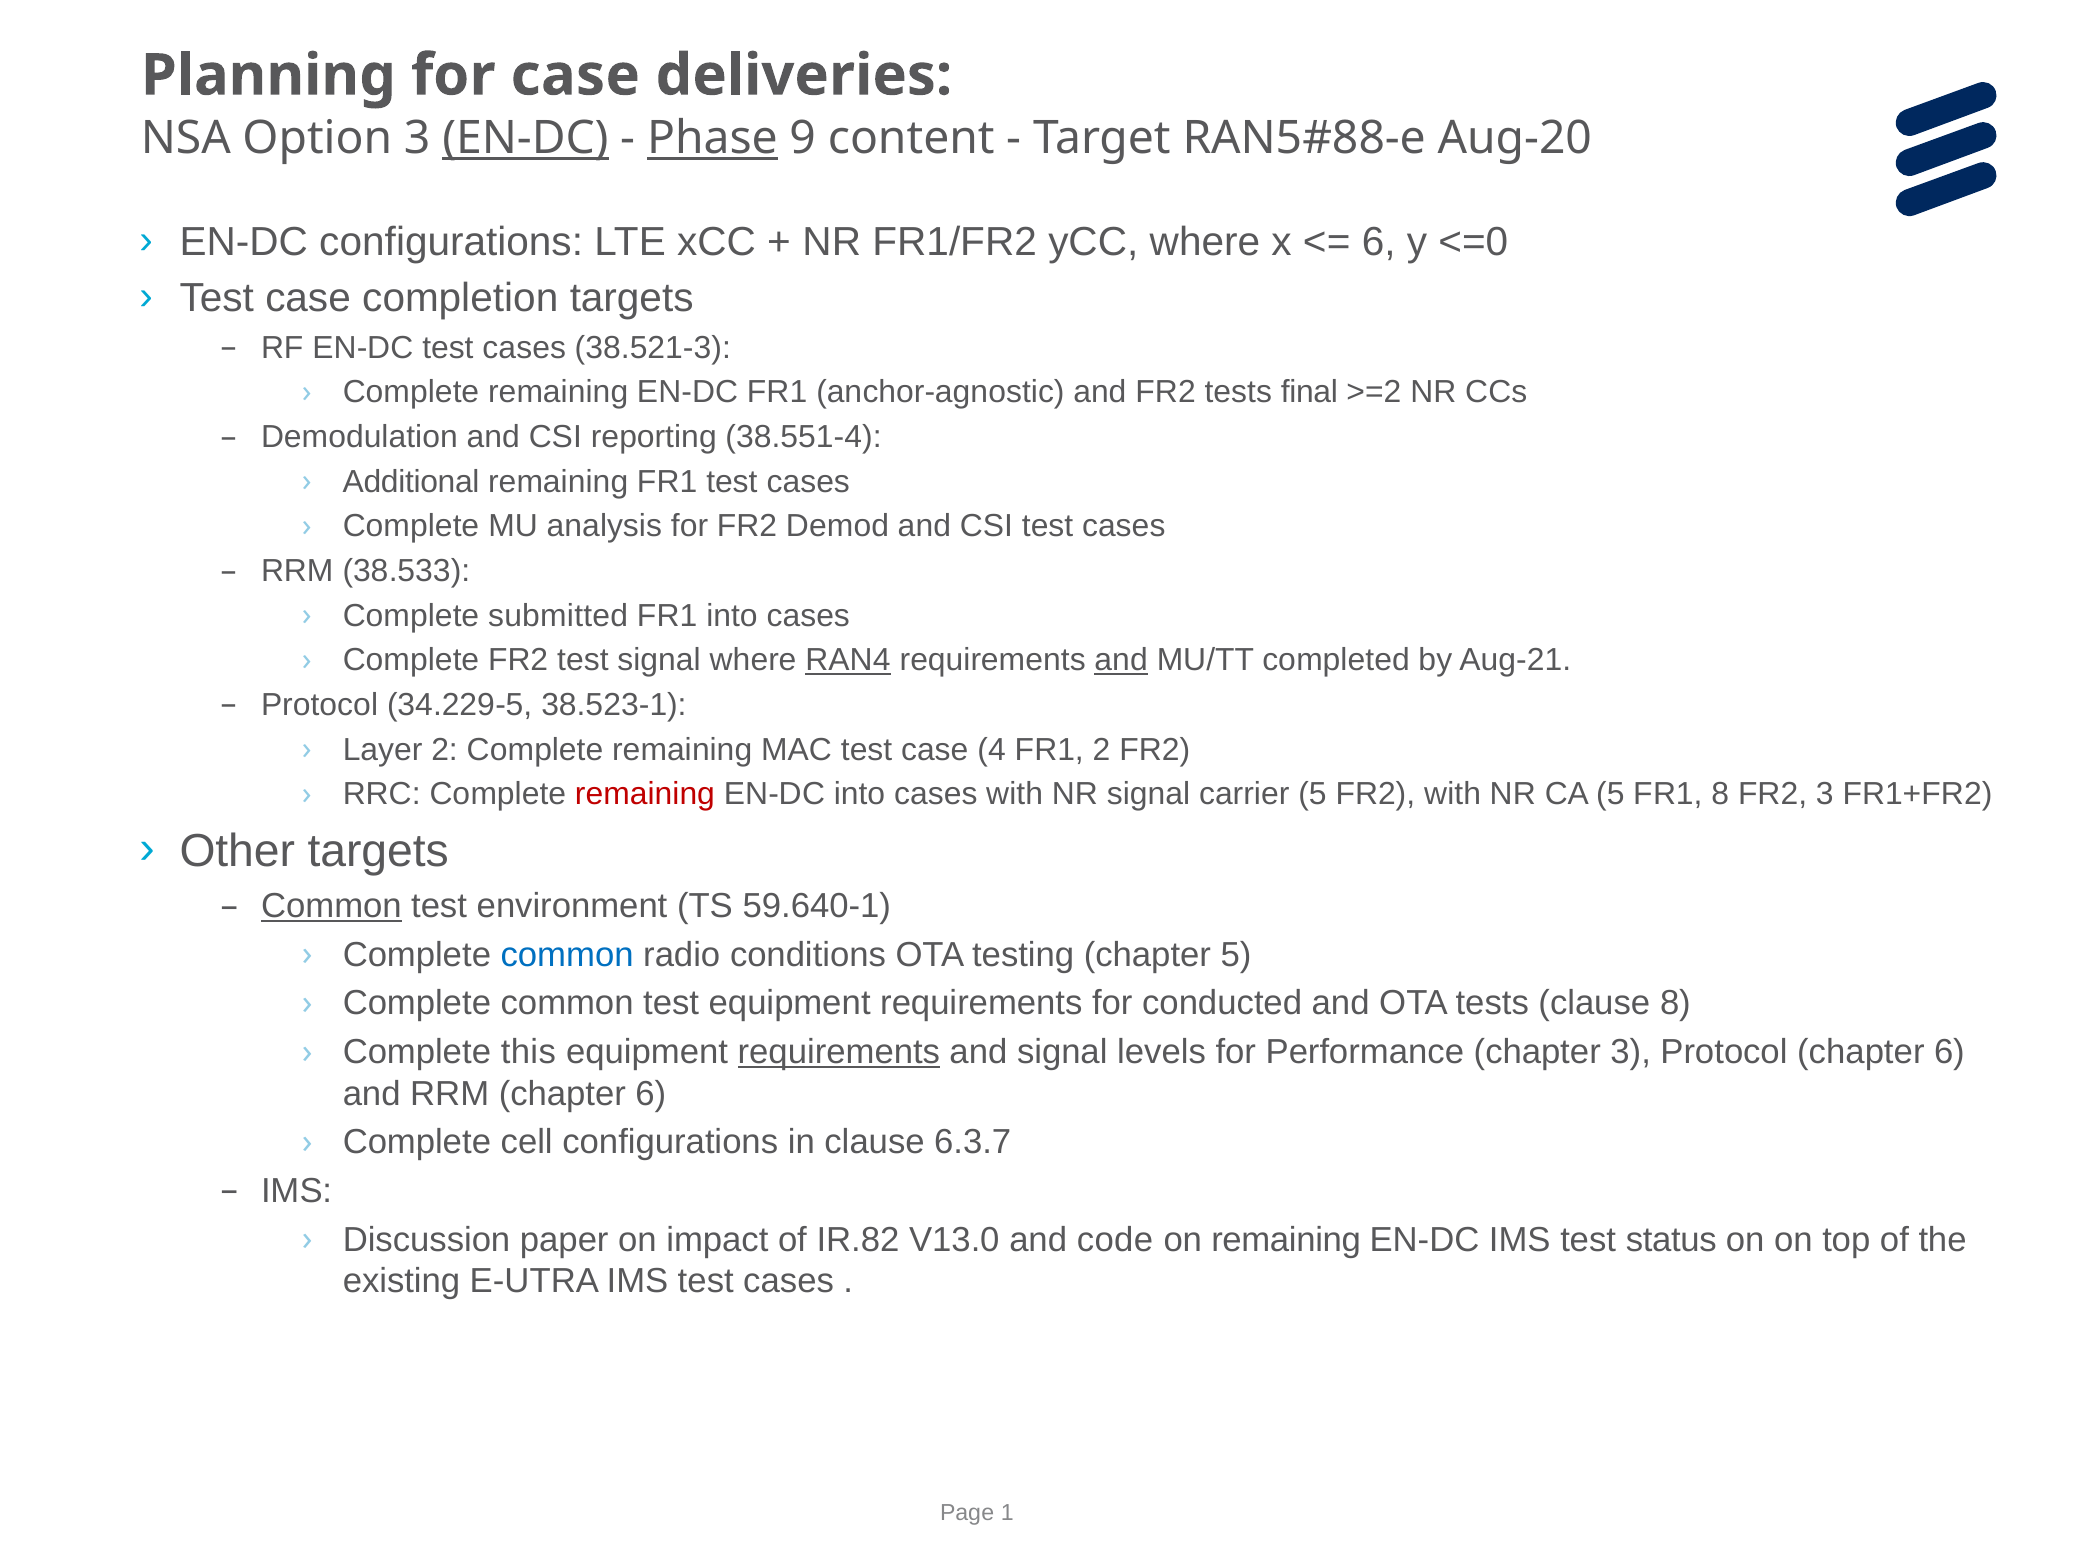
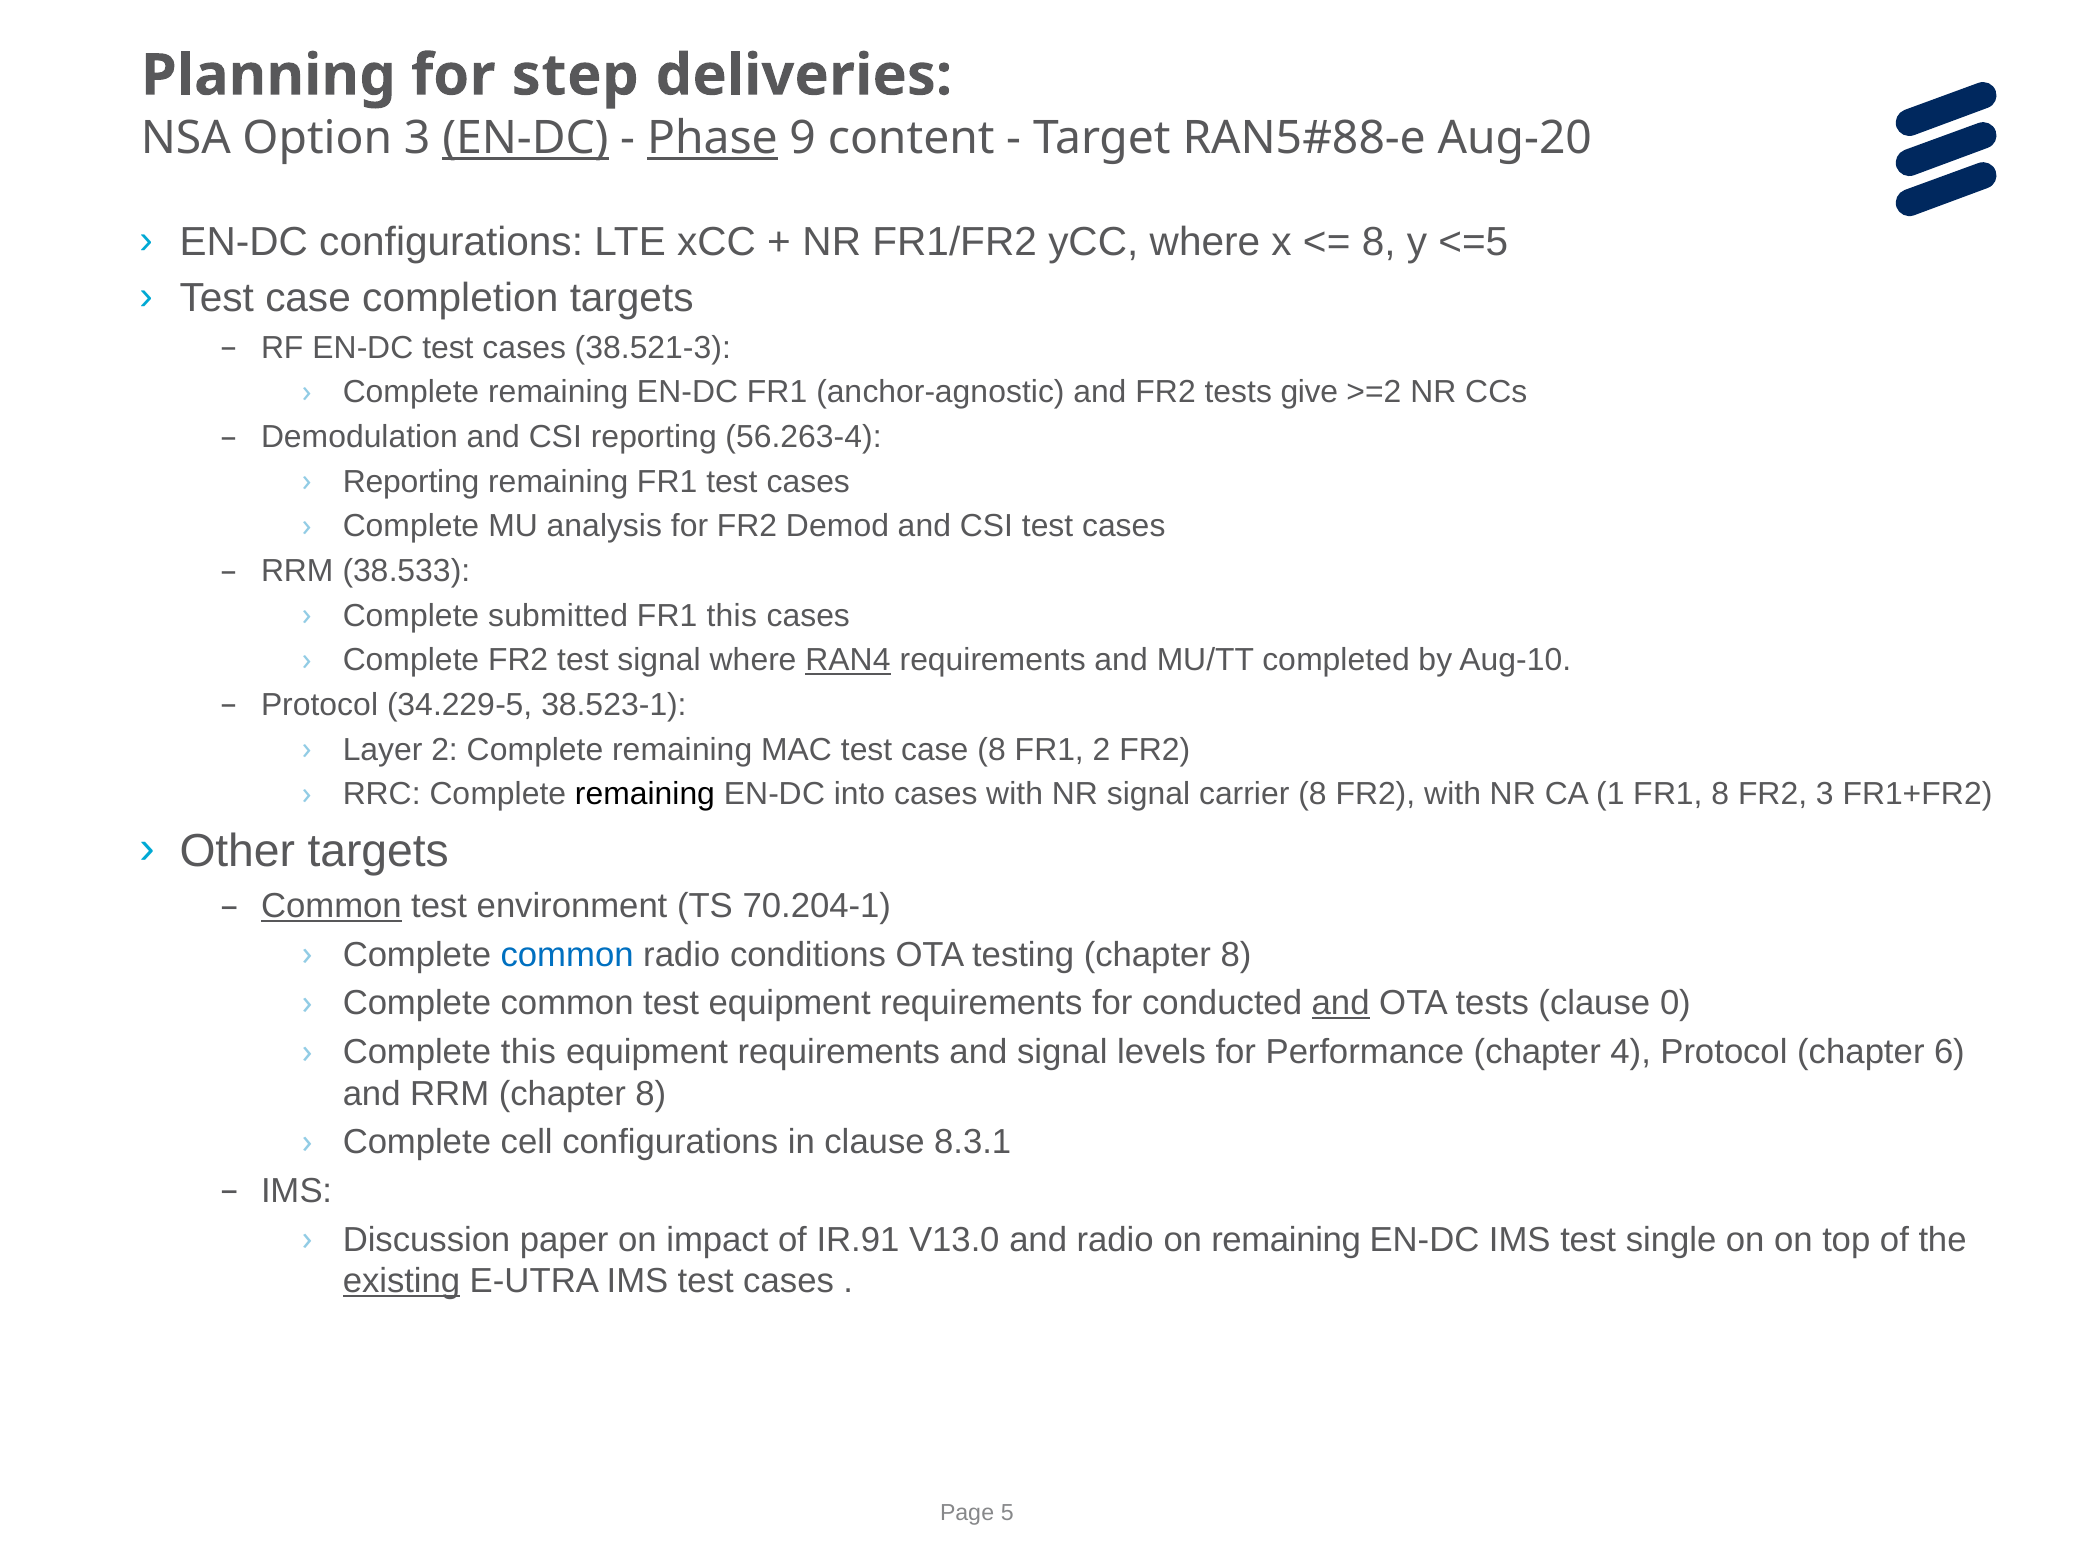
for case: case -> step
6 at (1379, 242): 6 -> 8
<=0: <=0 -> <=5
final: final -> give
38.551-4: 38.551-4 -> 56.263-4
Additional at (411, 482): Additional -> Reporting
FR1 into: into -> this
and at (1121, 660) underline: present -> none
Aug-21: Aug-21 -> Aug-10
case 4: 4 -> 8
remaining at (645, 794) colour: red -> black
carrier 5: 5 -> 8
CA 5: 5 -> 1
59.640-1: 59.640-1 -> 70.204-1
testing chapter 5: 5 -> 8
and at (1341, 1003) underline: none -> present
clause 8: 8 -> 0
requirements at (839, 1052) underline: present -> none
chapter 3: 3 -> 4
RRM chapter 6: 6 -> 8
6.3.7: 6.3.7 -> 8.3.1
IR.82: IR.82 -> IR.91
and code: code -> radio
status: status -> single
existing underline: none -> present
1: 1 -> 5
